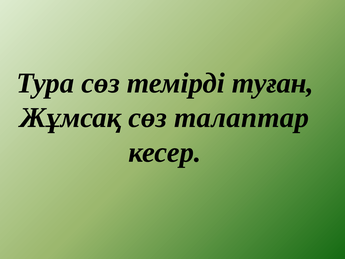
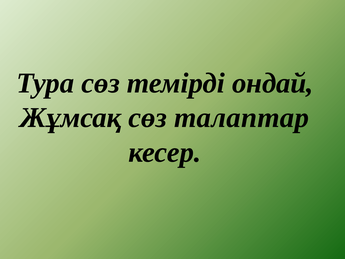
туған: туған -> ондай
